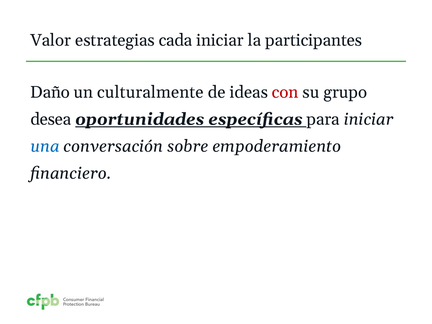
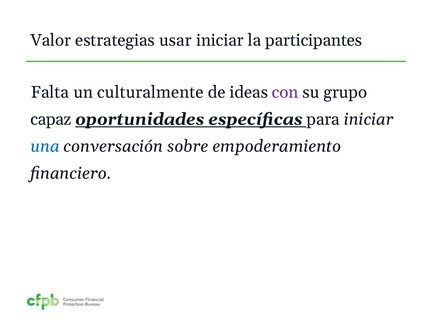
cada: cada -> usar
Daño: Daño -> Falta
con colour: red -> purple
desea: desea -> capaz
